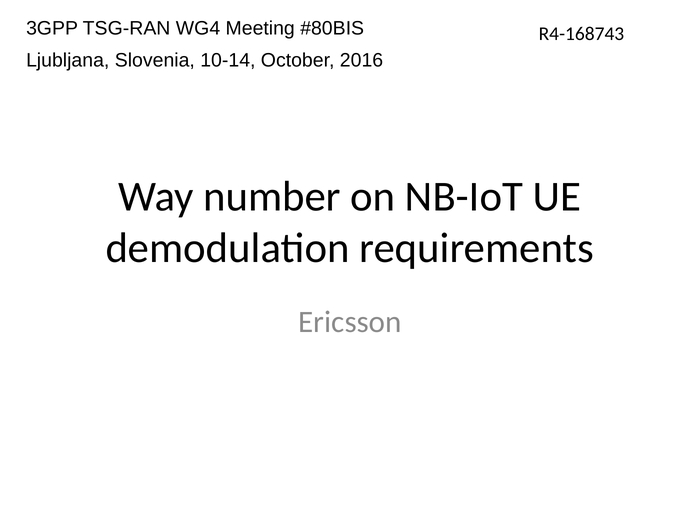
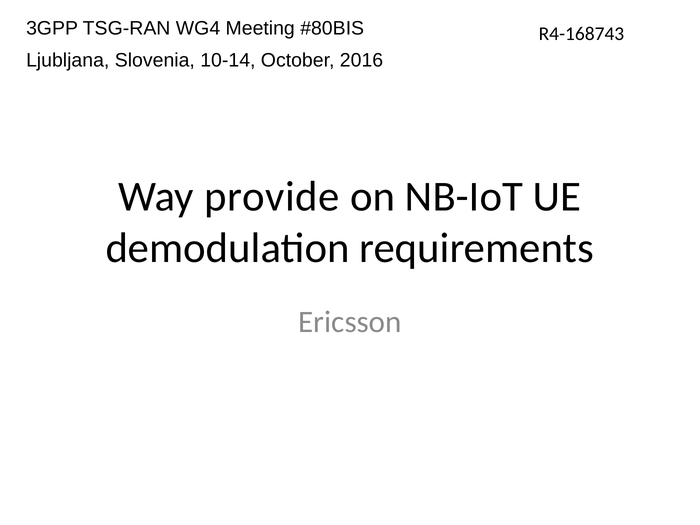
number: number -> provide
